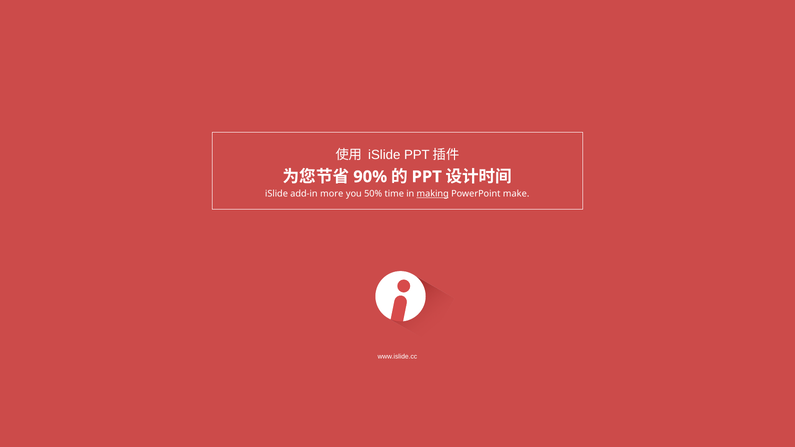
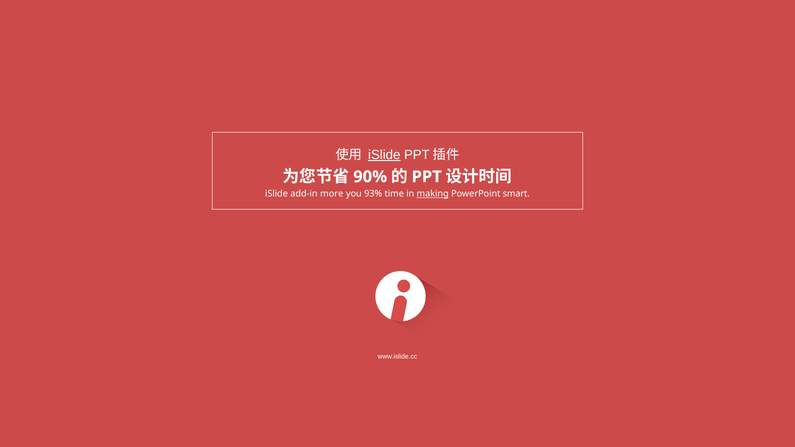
iSlide at (384, 155) underline: none -> present
50%: 50% -> 93%
make: make -> smart
